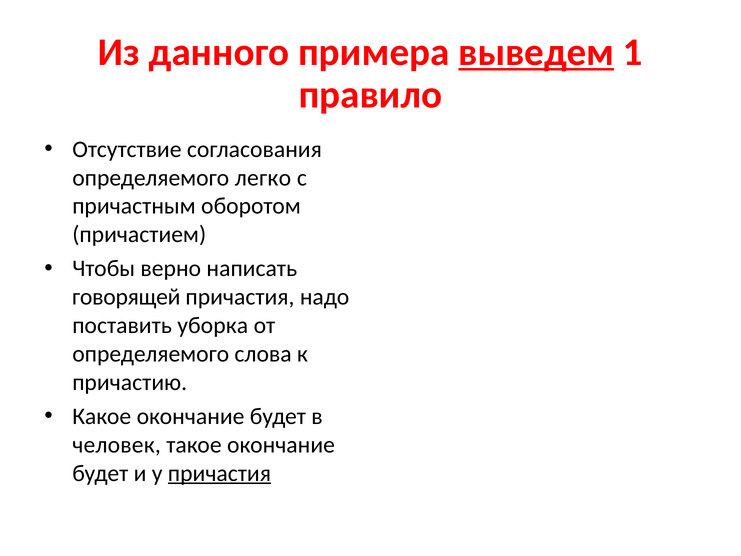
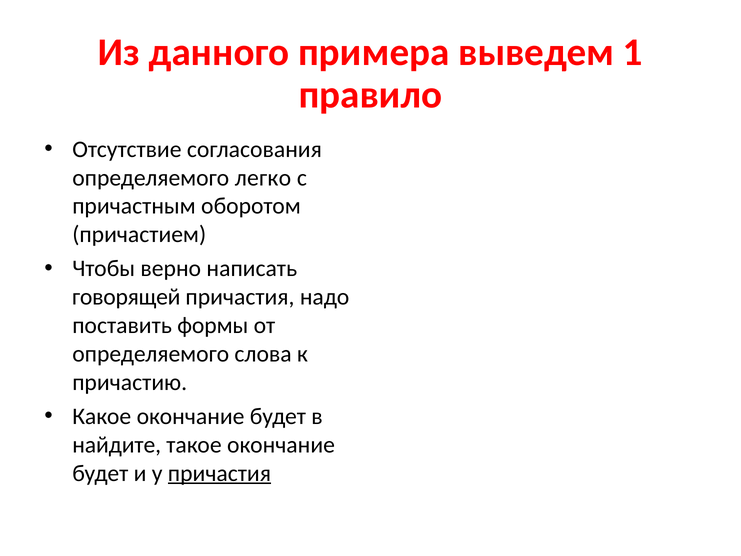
выведем underline: present -> none
уборка: уборка -> формы
человек: человек -> найдите
